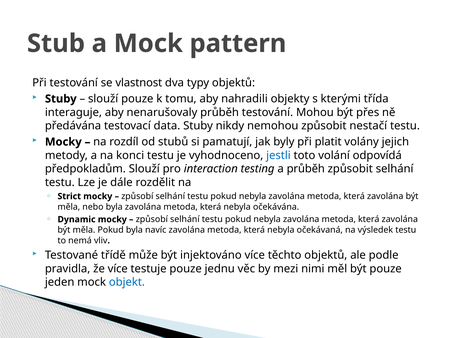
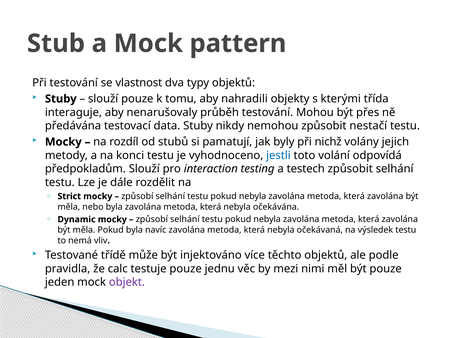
platit: platit -> nichž
a průběh: průběh -> testech
že více: více -> calc
objekt colour: blue -> purple
